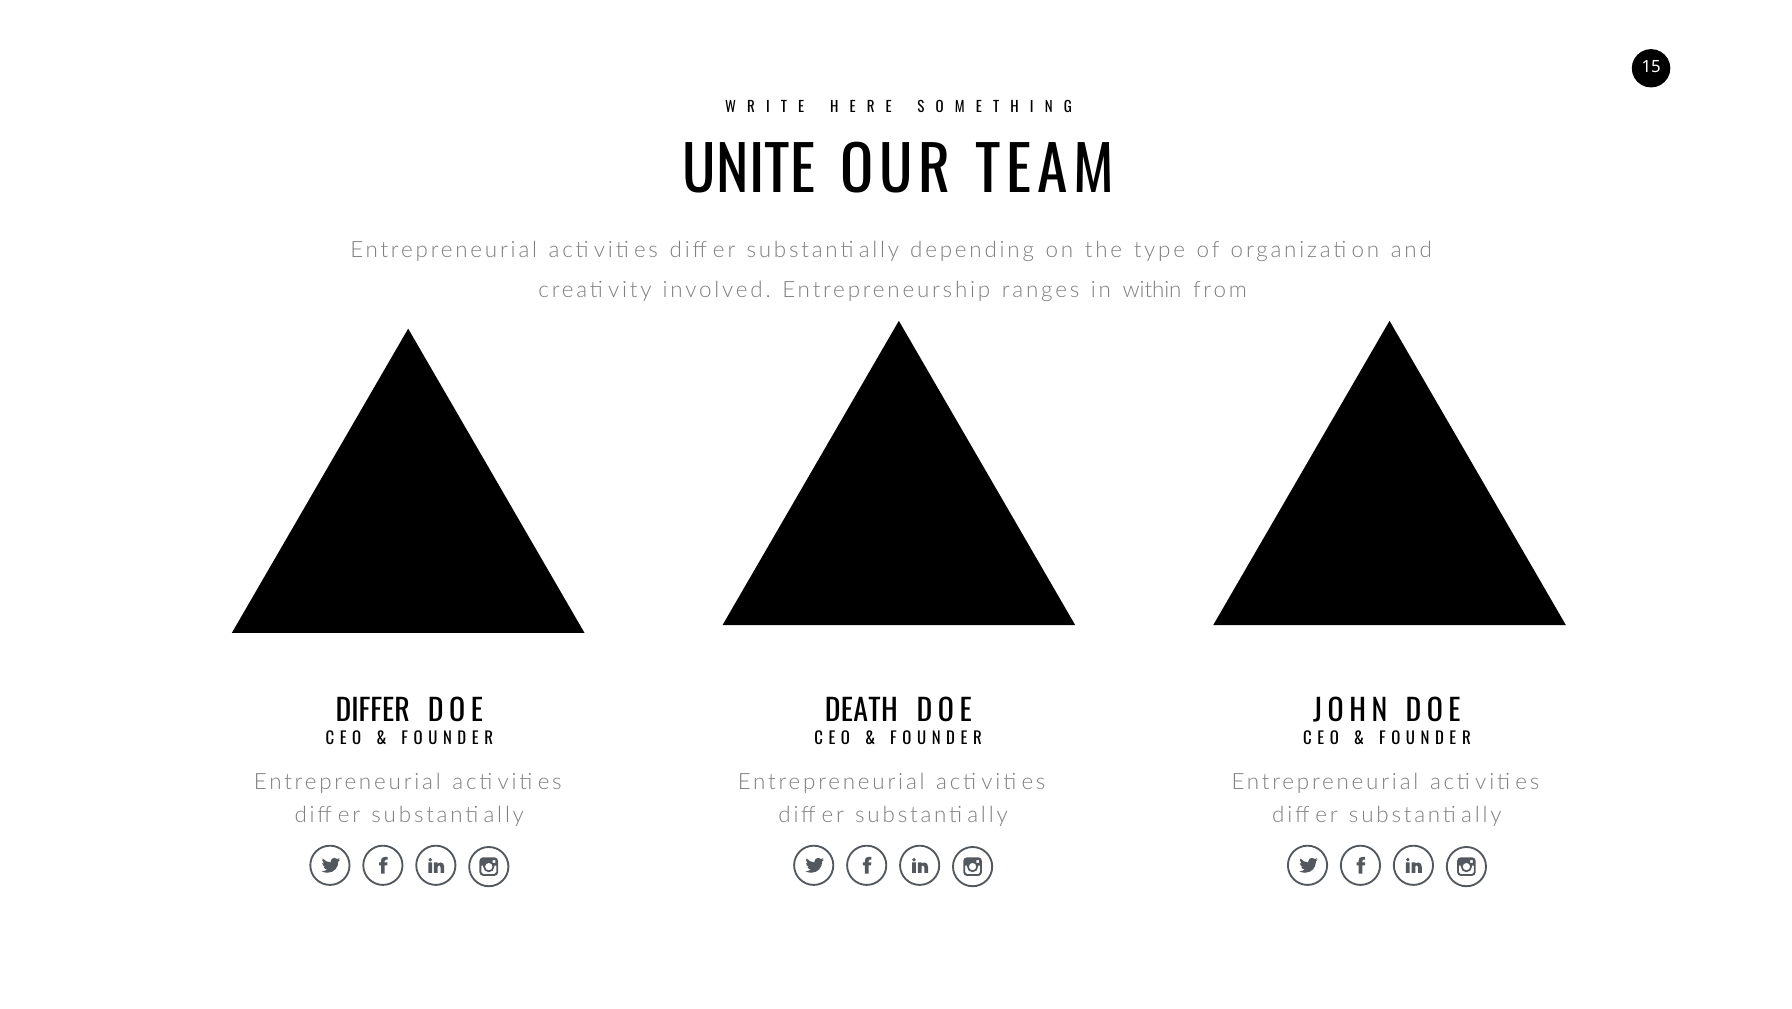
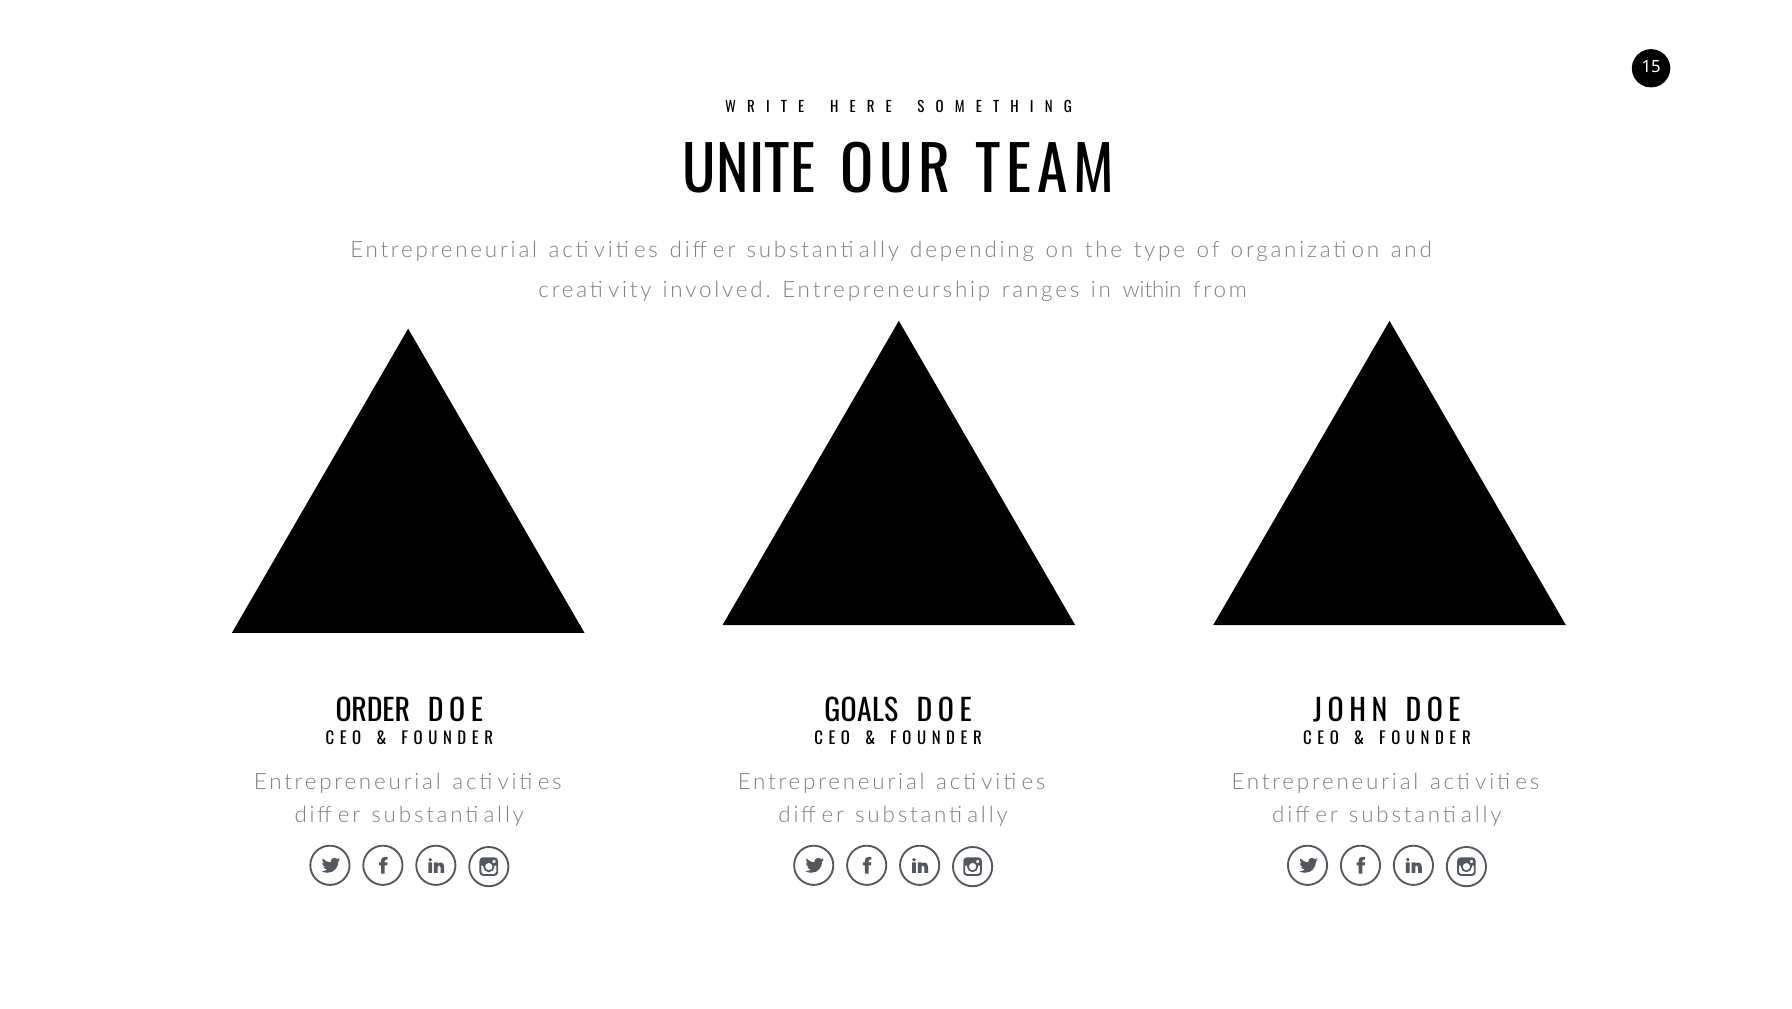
DIFFER: DIFFER -> ORDER
DEATH: DEATH -> GOALS
